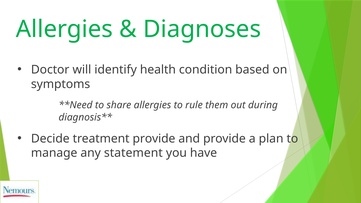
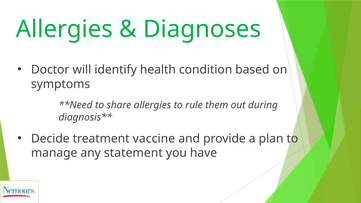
treatment provide: provide -> vaccine
